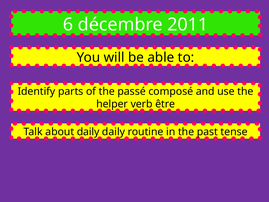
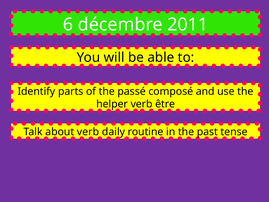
about daily: daily -> verb
